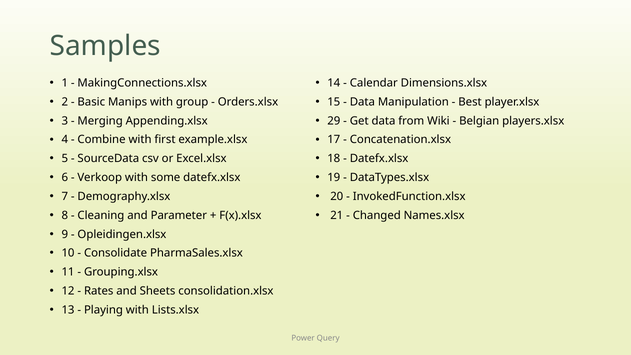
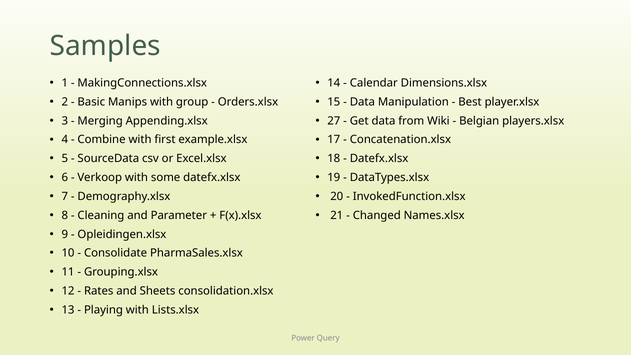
29: 29 -> 27
